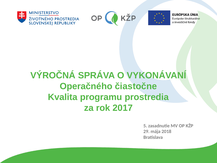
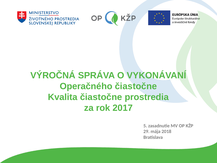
Kvalita programu: programu -> čiastočne
